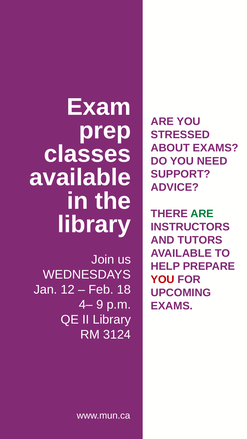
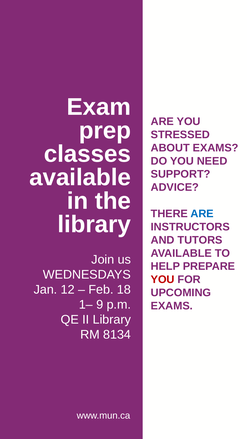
ARE at (202, 214) colour: green -> blue
4–: 4– -> 1–
3124: 3124 -> 8134
